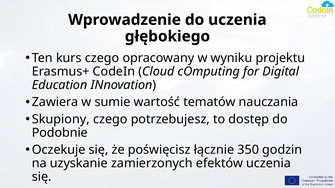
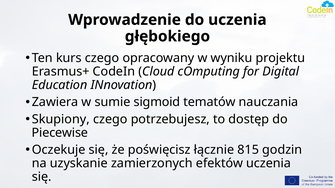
wartość: wartość -> sigmoid
Podobnie: Podobnie -> Piecewise
350: 350 -> 815
